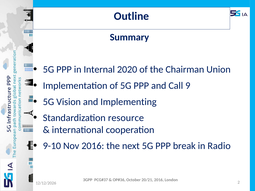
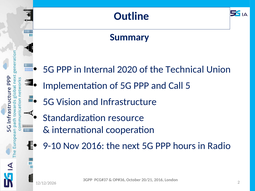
Chairman: Chairman -> Technical
9: 9 -> 5
Implementing: Implementing -> Infrastructure
break: break -> hours
